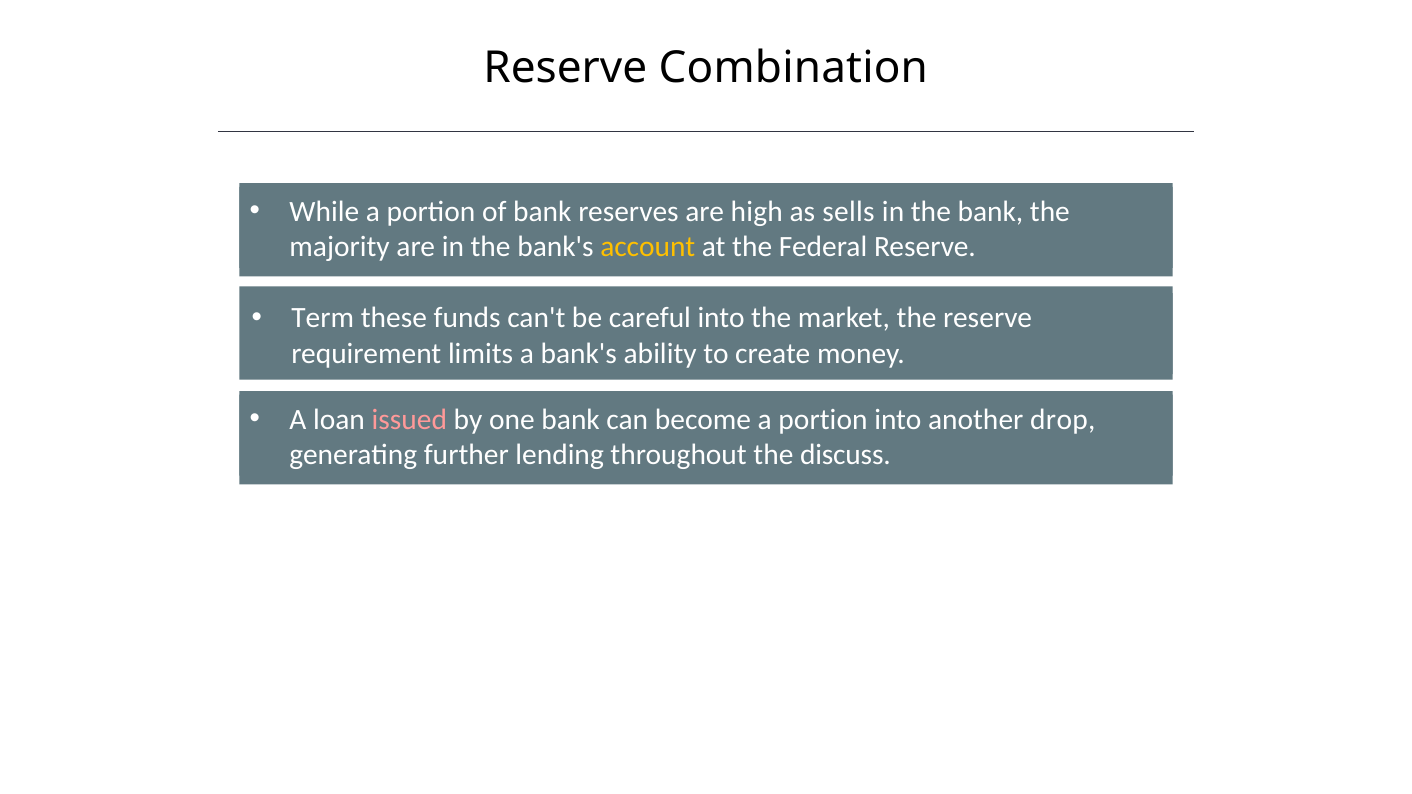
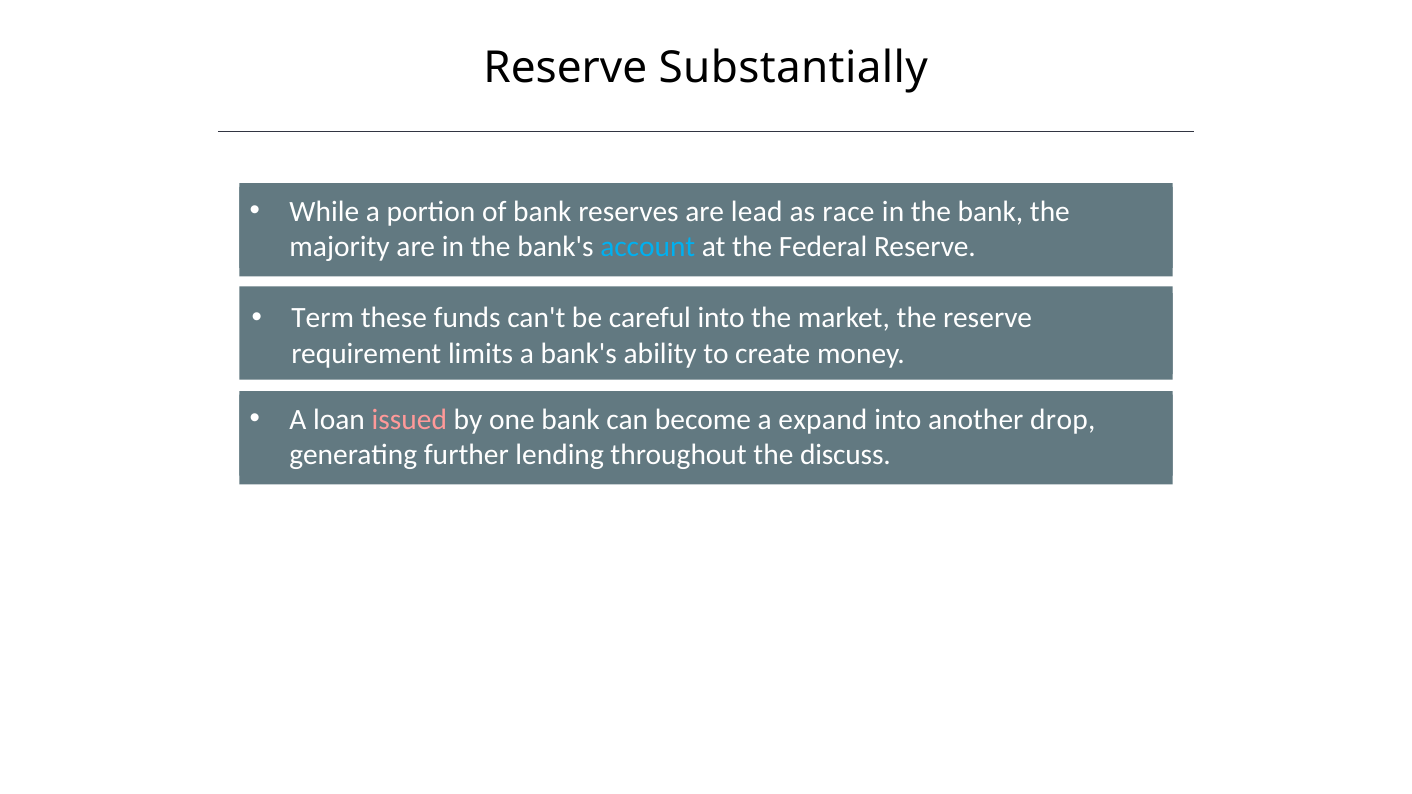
Combination: Combination -> Substantially
high: high -> lead
sells: sells -> race
account colour: yellow -> light blue
become a portion: portion -> expand
